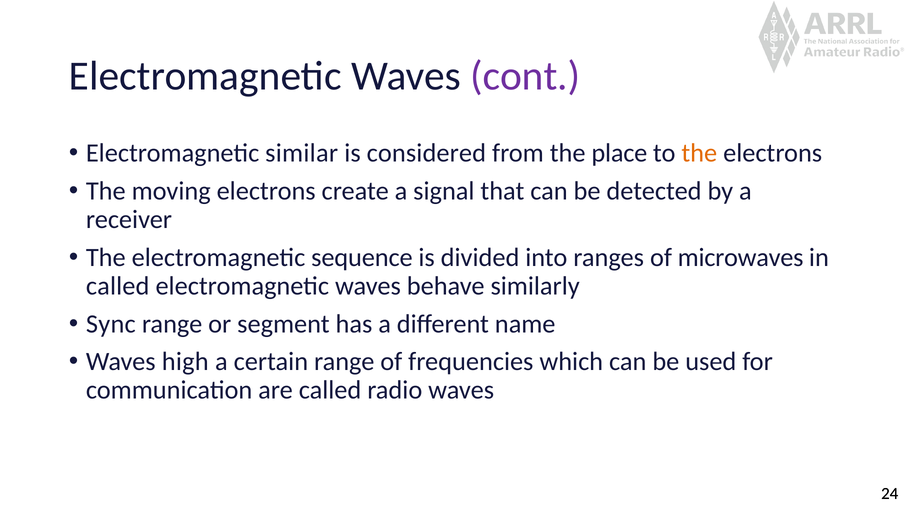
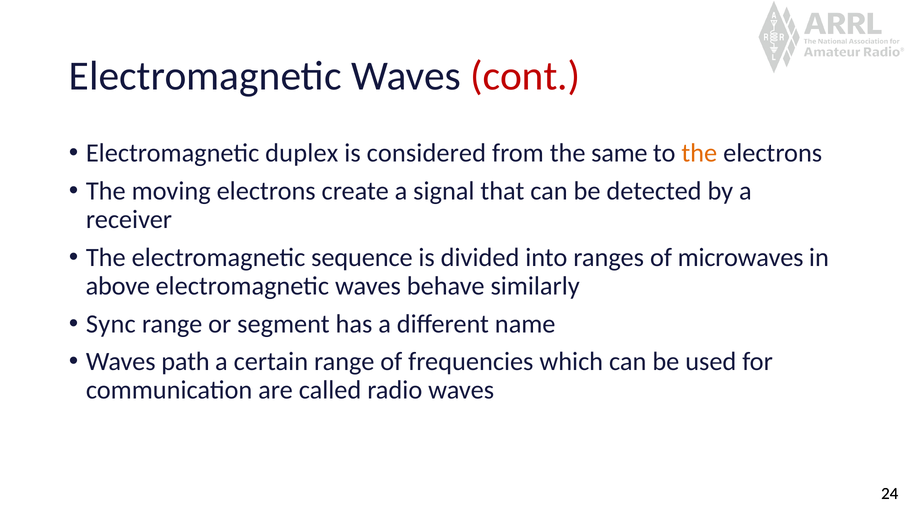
cont colour: purple -> red
similar: similar -> duplex
place: place -> same
called at (118, 286): called -> above
high: high -> path
